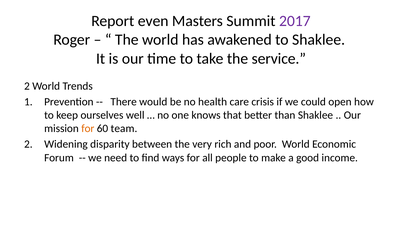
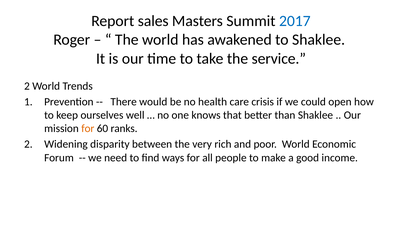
even: even -> sales
2017 colour: purple -> blue
team: team -> ranks
